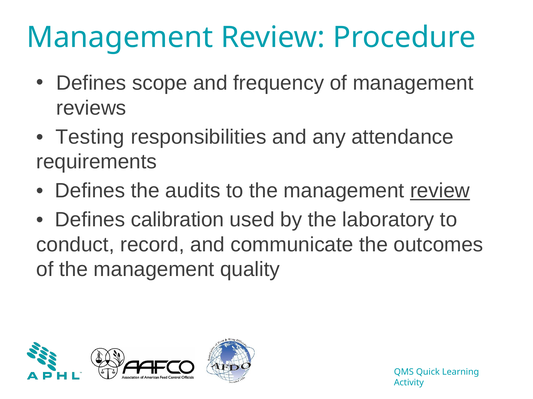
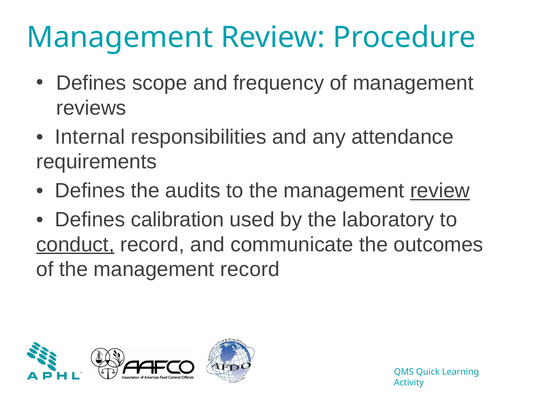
Testing: Testing -> Internal
conduct underline: none -> present
management quality: quality -> record
